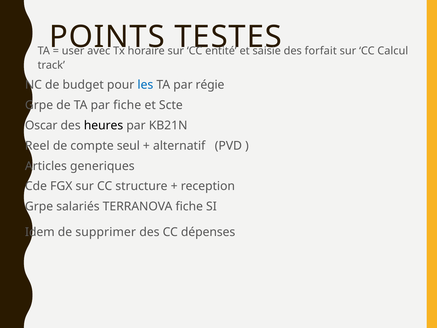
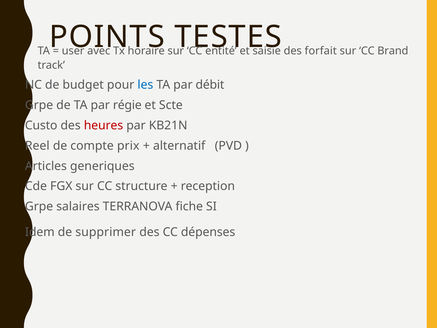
Calcul: Calcul -> Brand
régie: régie -> débit
par fiche: fiche -> régie
Oscar: Oscar -> Custo
heures colour: black -> red
seul: seul -> prix
salariés: salariés -> salaires
